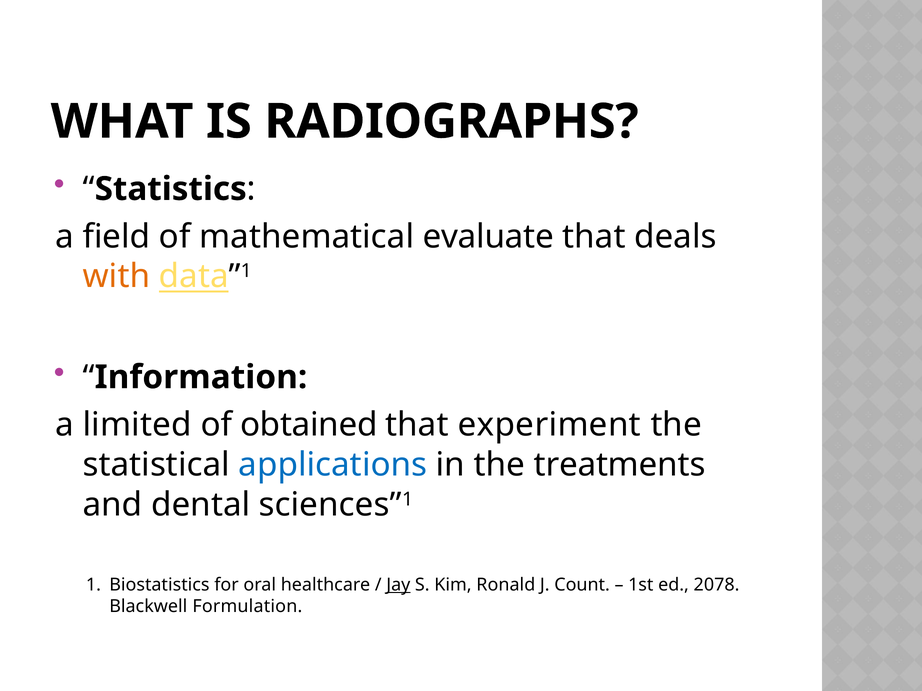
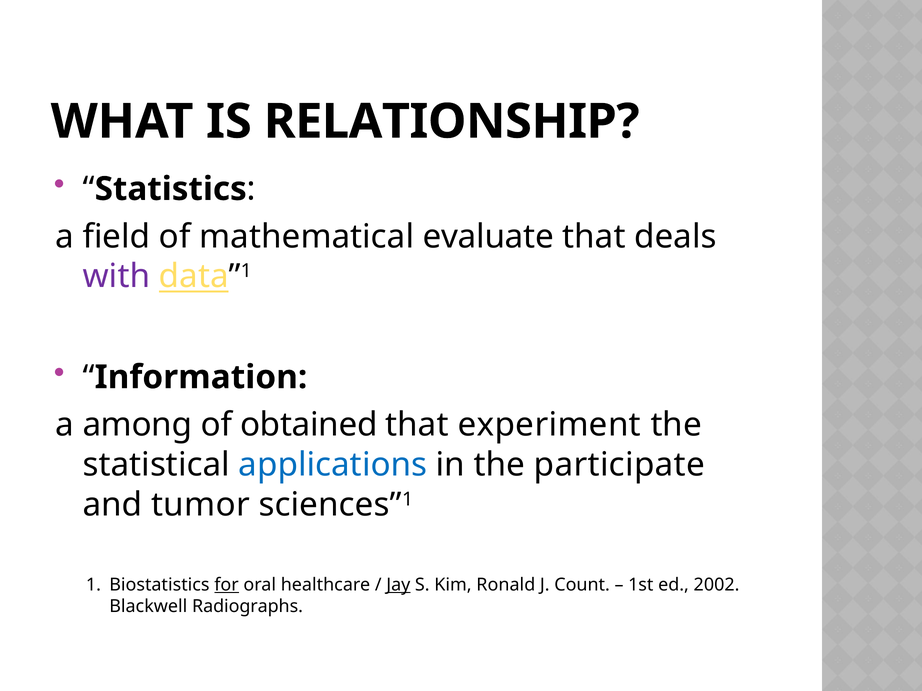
RADIOGRAPHS: RADIOGRAPHS -> RELATIONSHIP
with colour: orange -> purple
limited: limited -> among
treatments: treatments -> participate
dental: dental -> tumor
for underline: none -> present
2078: 2078 -> 2002
Formulation: Formulation -> Radiographs
